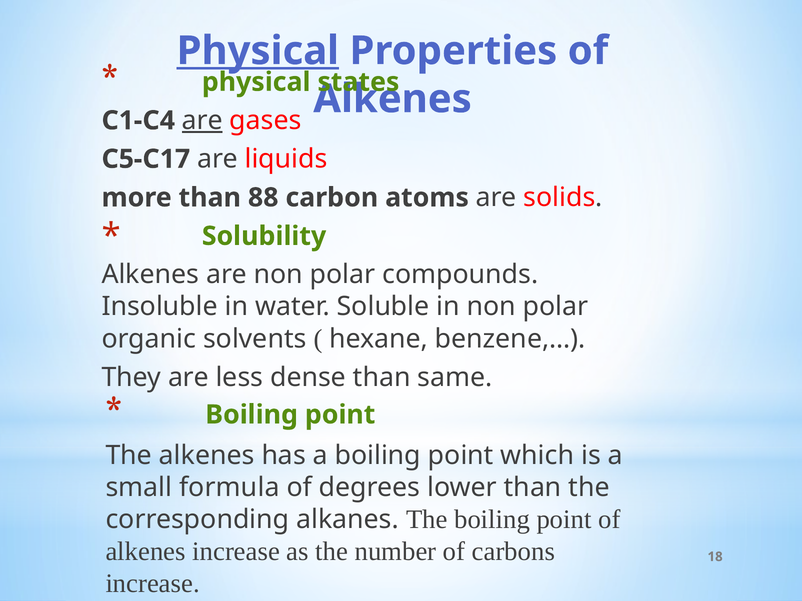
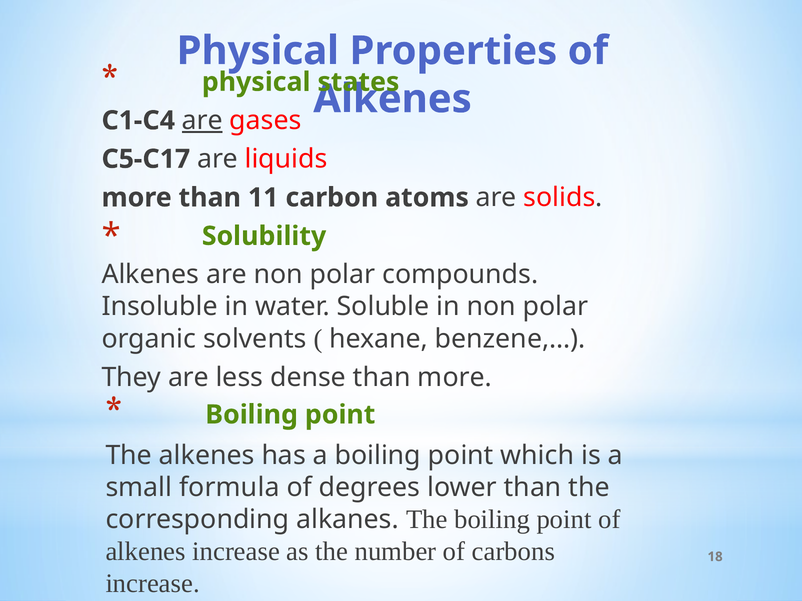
Physical at (258, 51) underline: present -> none
88: 88 -> 11
than same: same -> more
